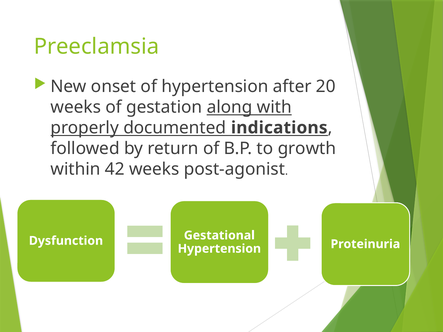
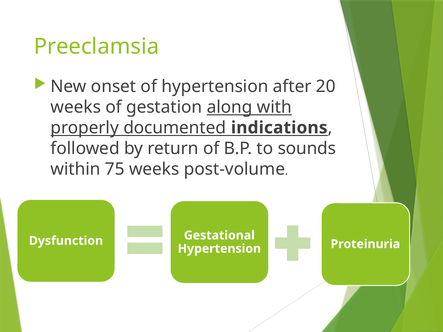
growth: growth -> sounds
42: 42 -> 75
post-agonist: post-agonist -> post-volume
